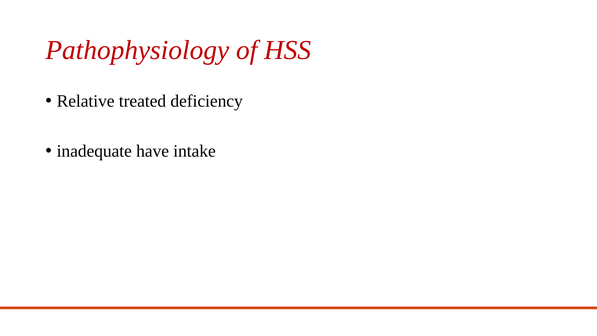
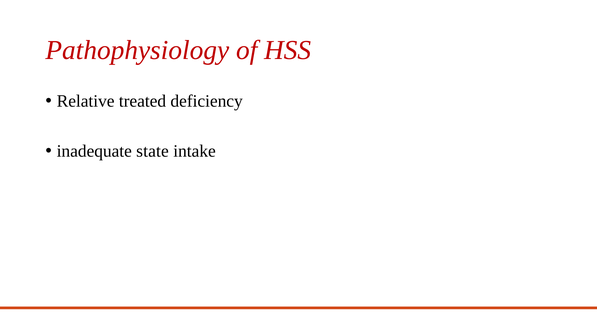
have: have -> state
